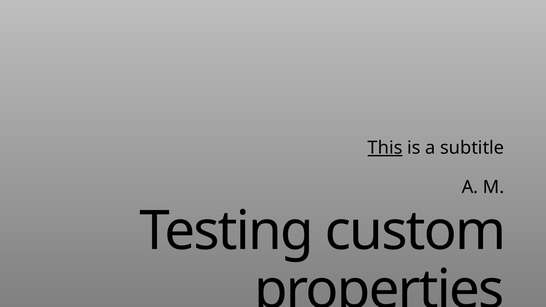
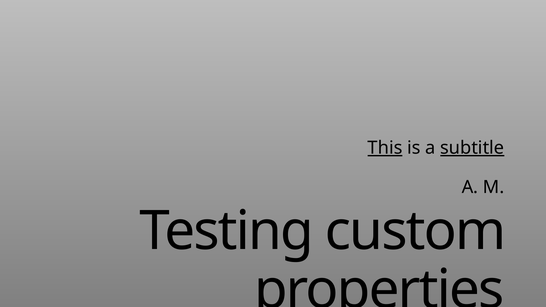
subtitle underline: none -> present
